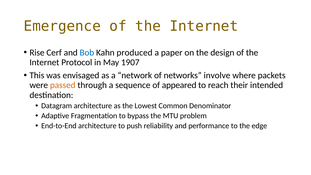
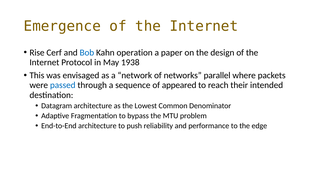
produced: produced -> operation
1907: 1907 -> 1938
involve: involve -> parallel
passed colour: orange -> blue
